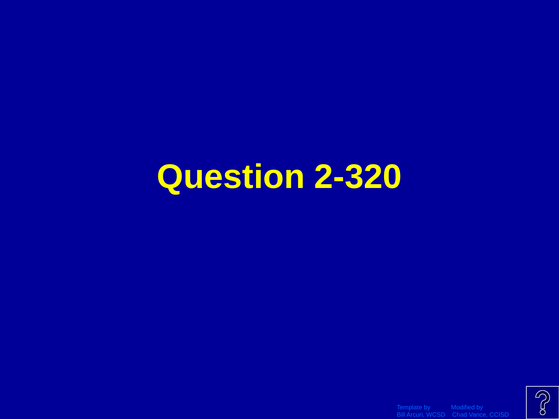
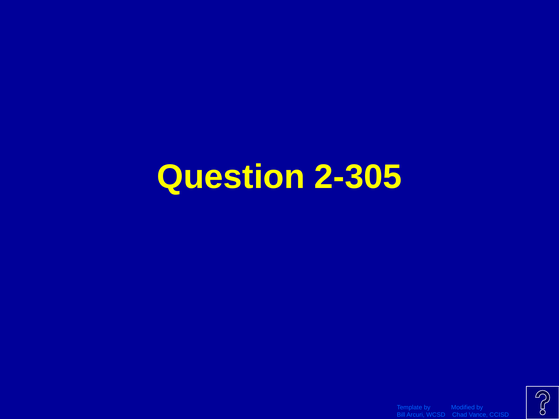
2-320: 2-320 -> 2-305
